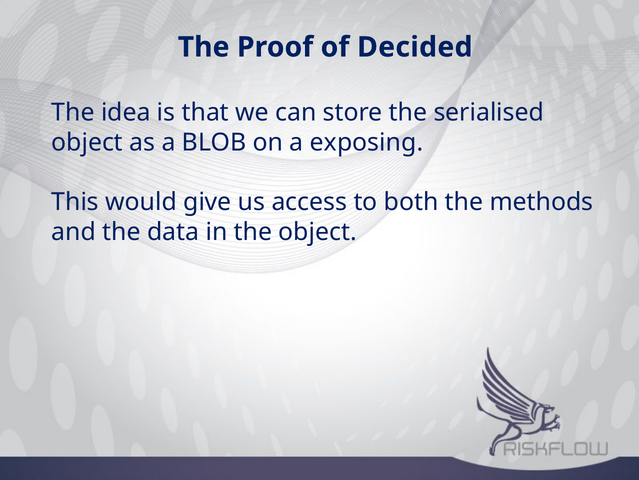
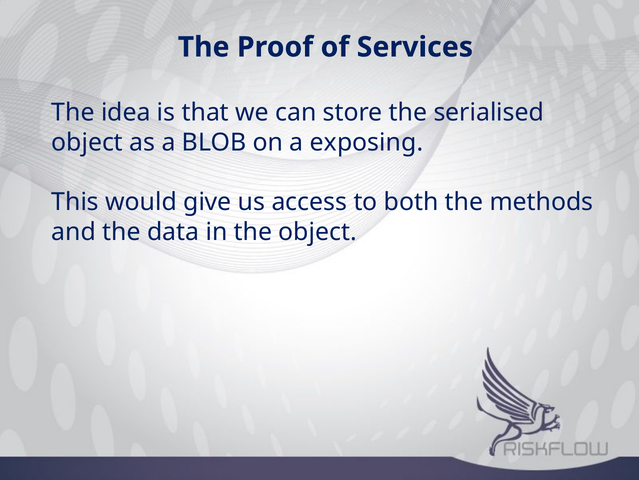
Decided: Decided -> Services
